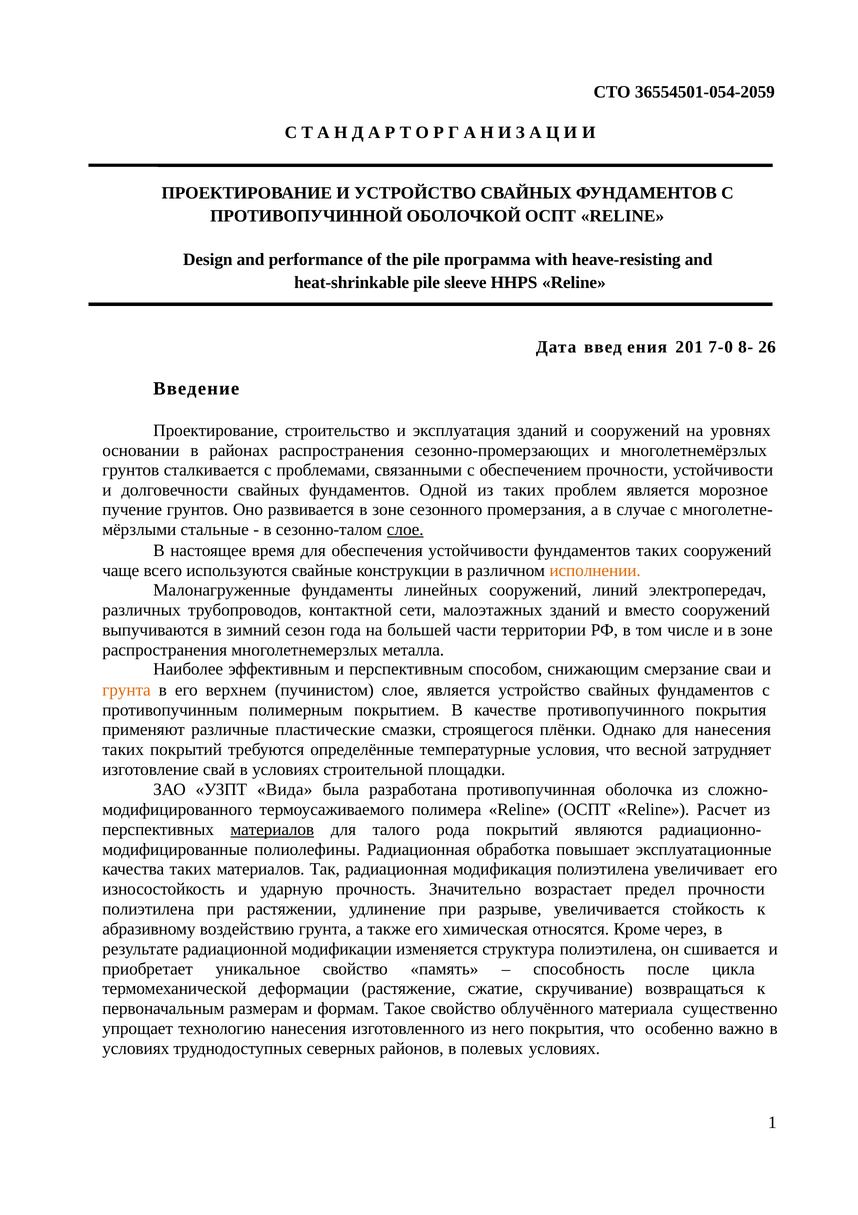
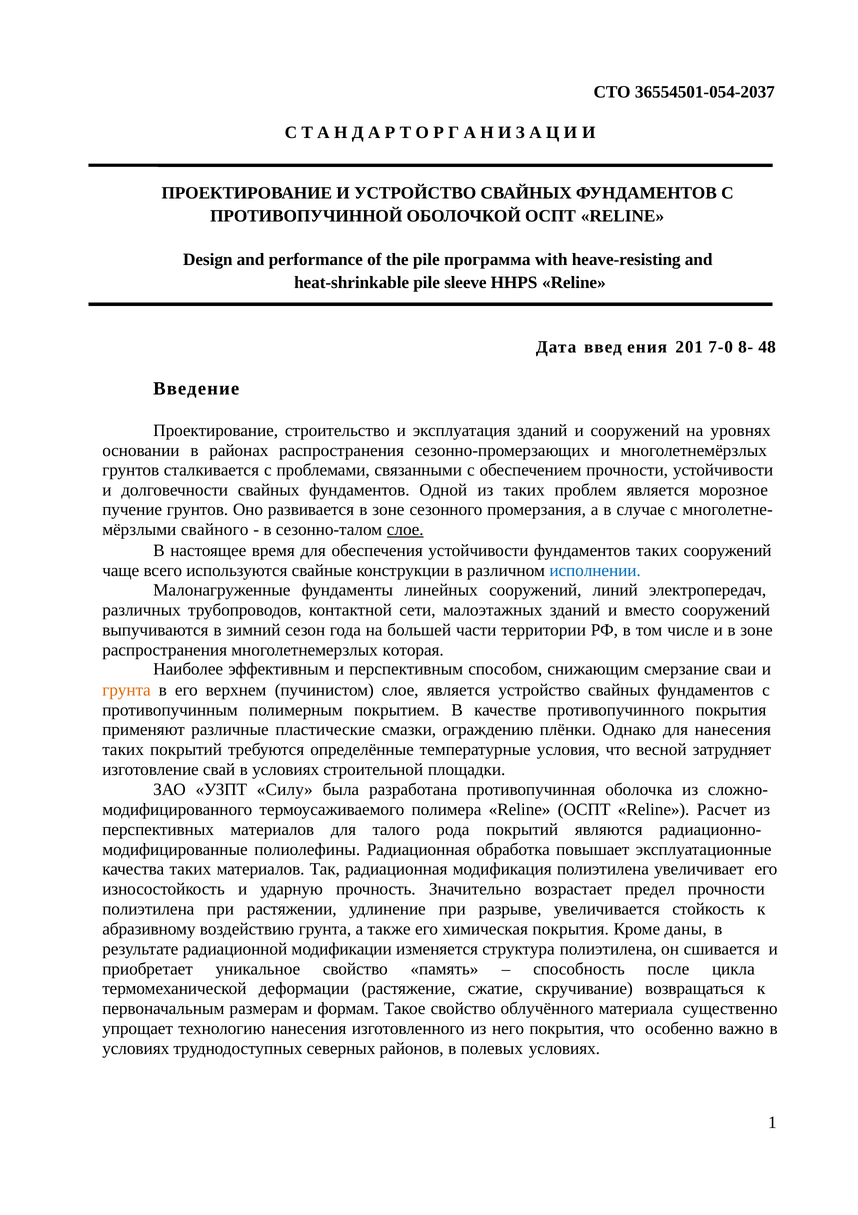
36554501-054-2059: 36554501-054-2059 -> 36554501-054-2037
26: 26 -> 48
стальные: стальные -> свайного
исполнении colour: orange -> blue
металла: металла -> которая
строящегося: строящегося -> ограждению
Вида: Вида -> Силу
материалов at (272, 829) underline: present -> none
химическая относятся: относятся -> покрытия
через: через -> даны
